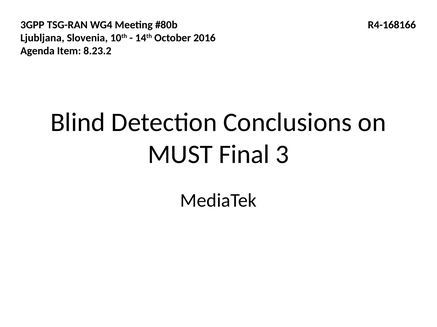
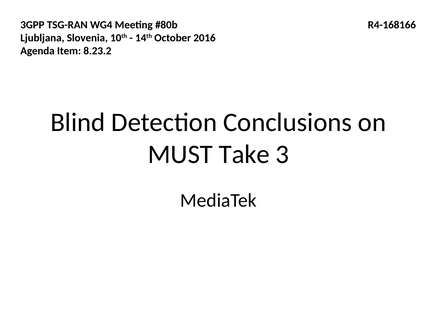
Final: Final -> Take
